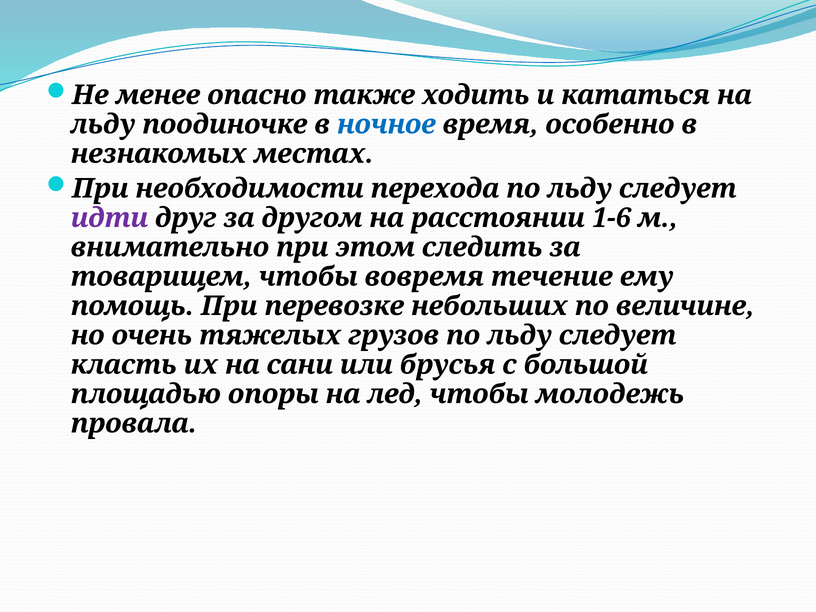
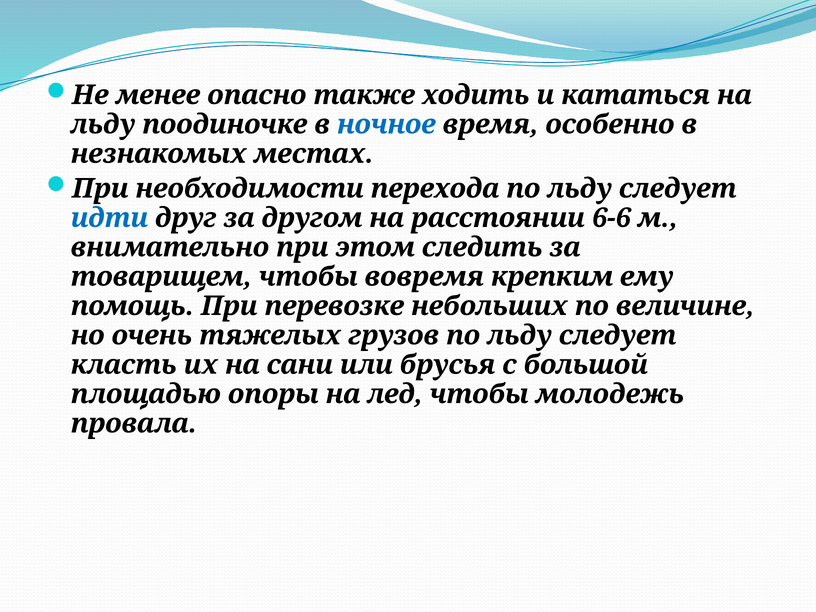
идти colour: purple -> blue
1-6: 1-6 -> 6-6
течение: течение -> крепким
